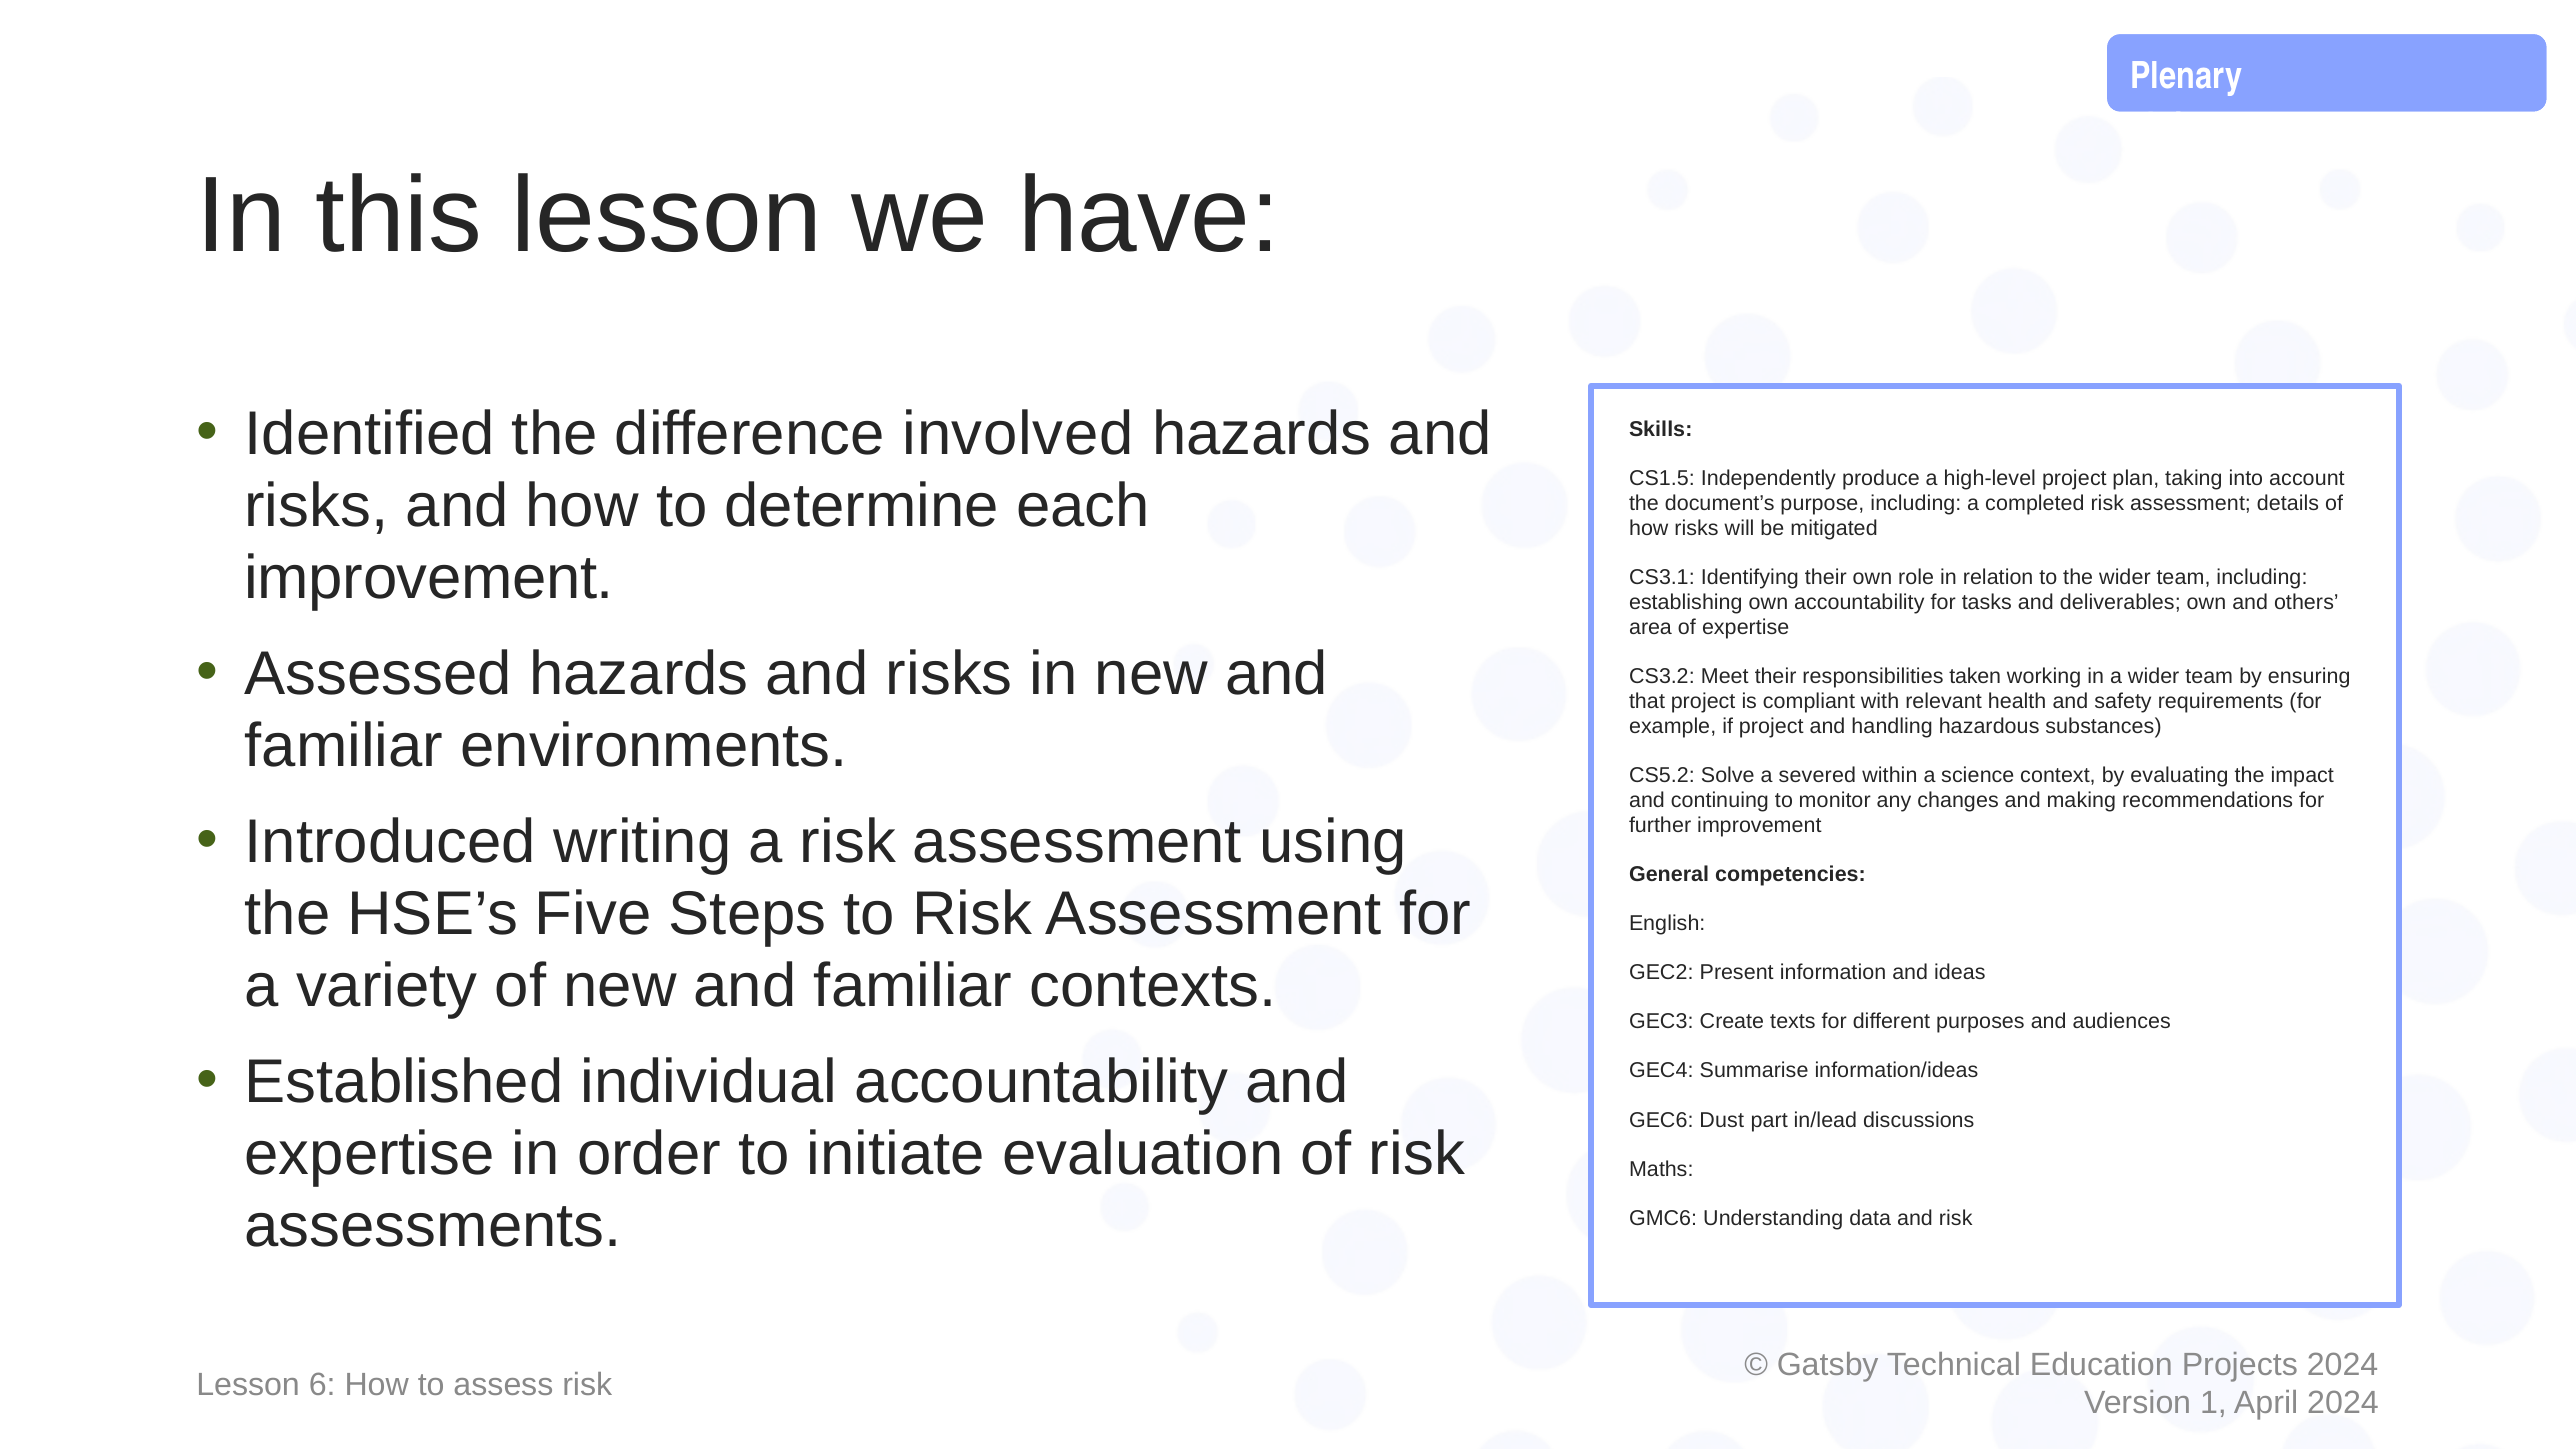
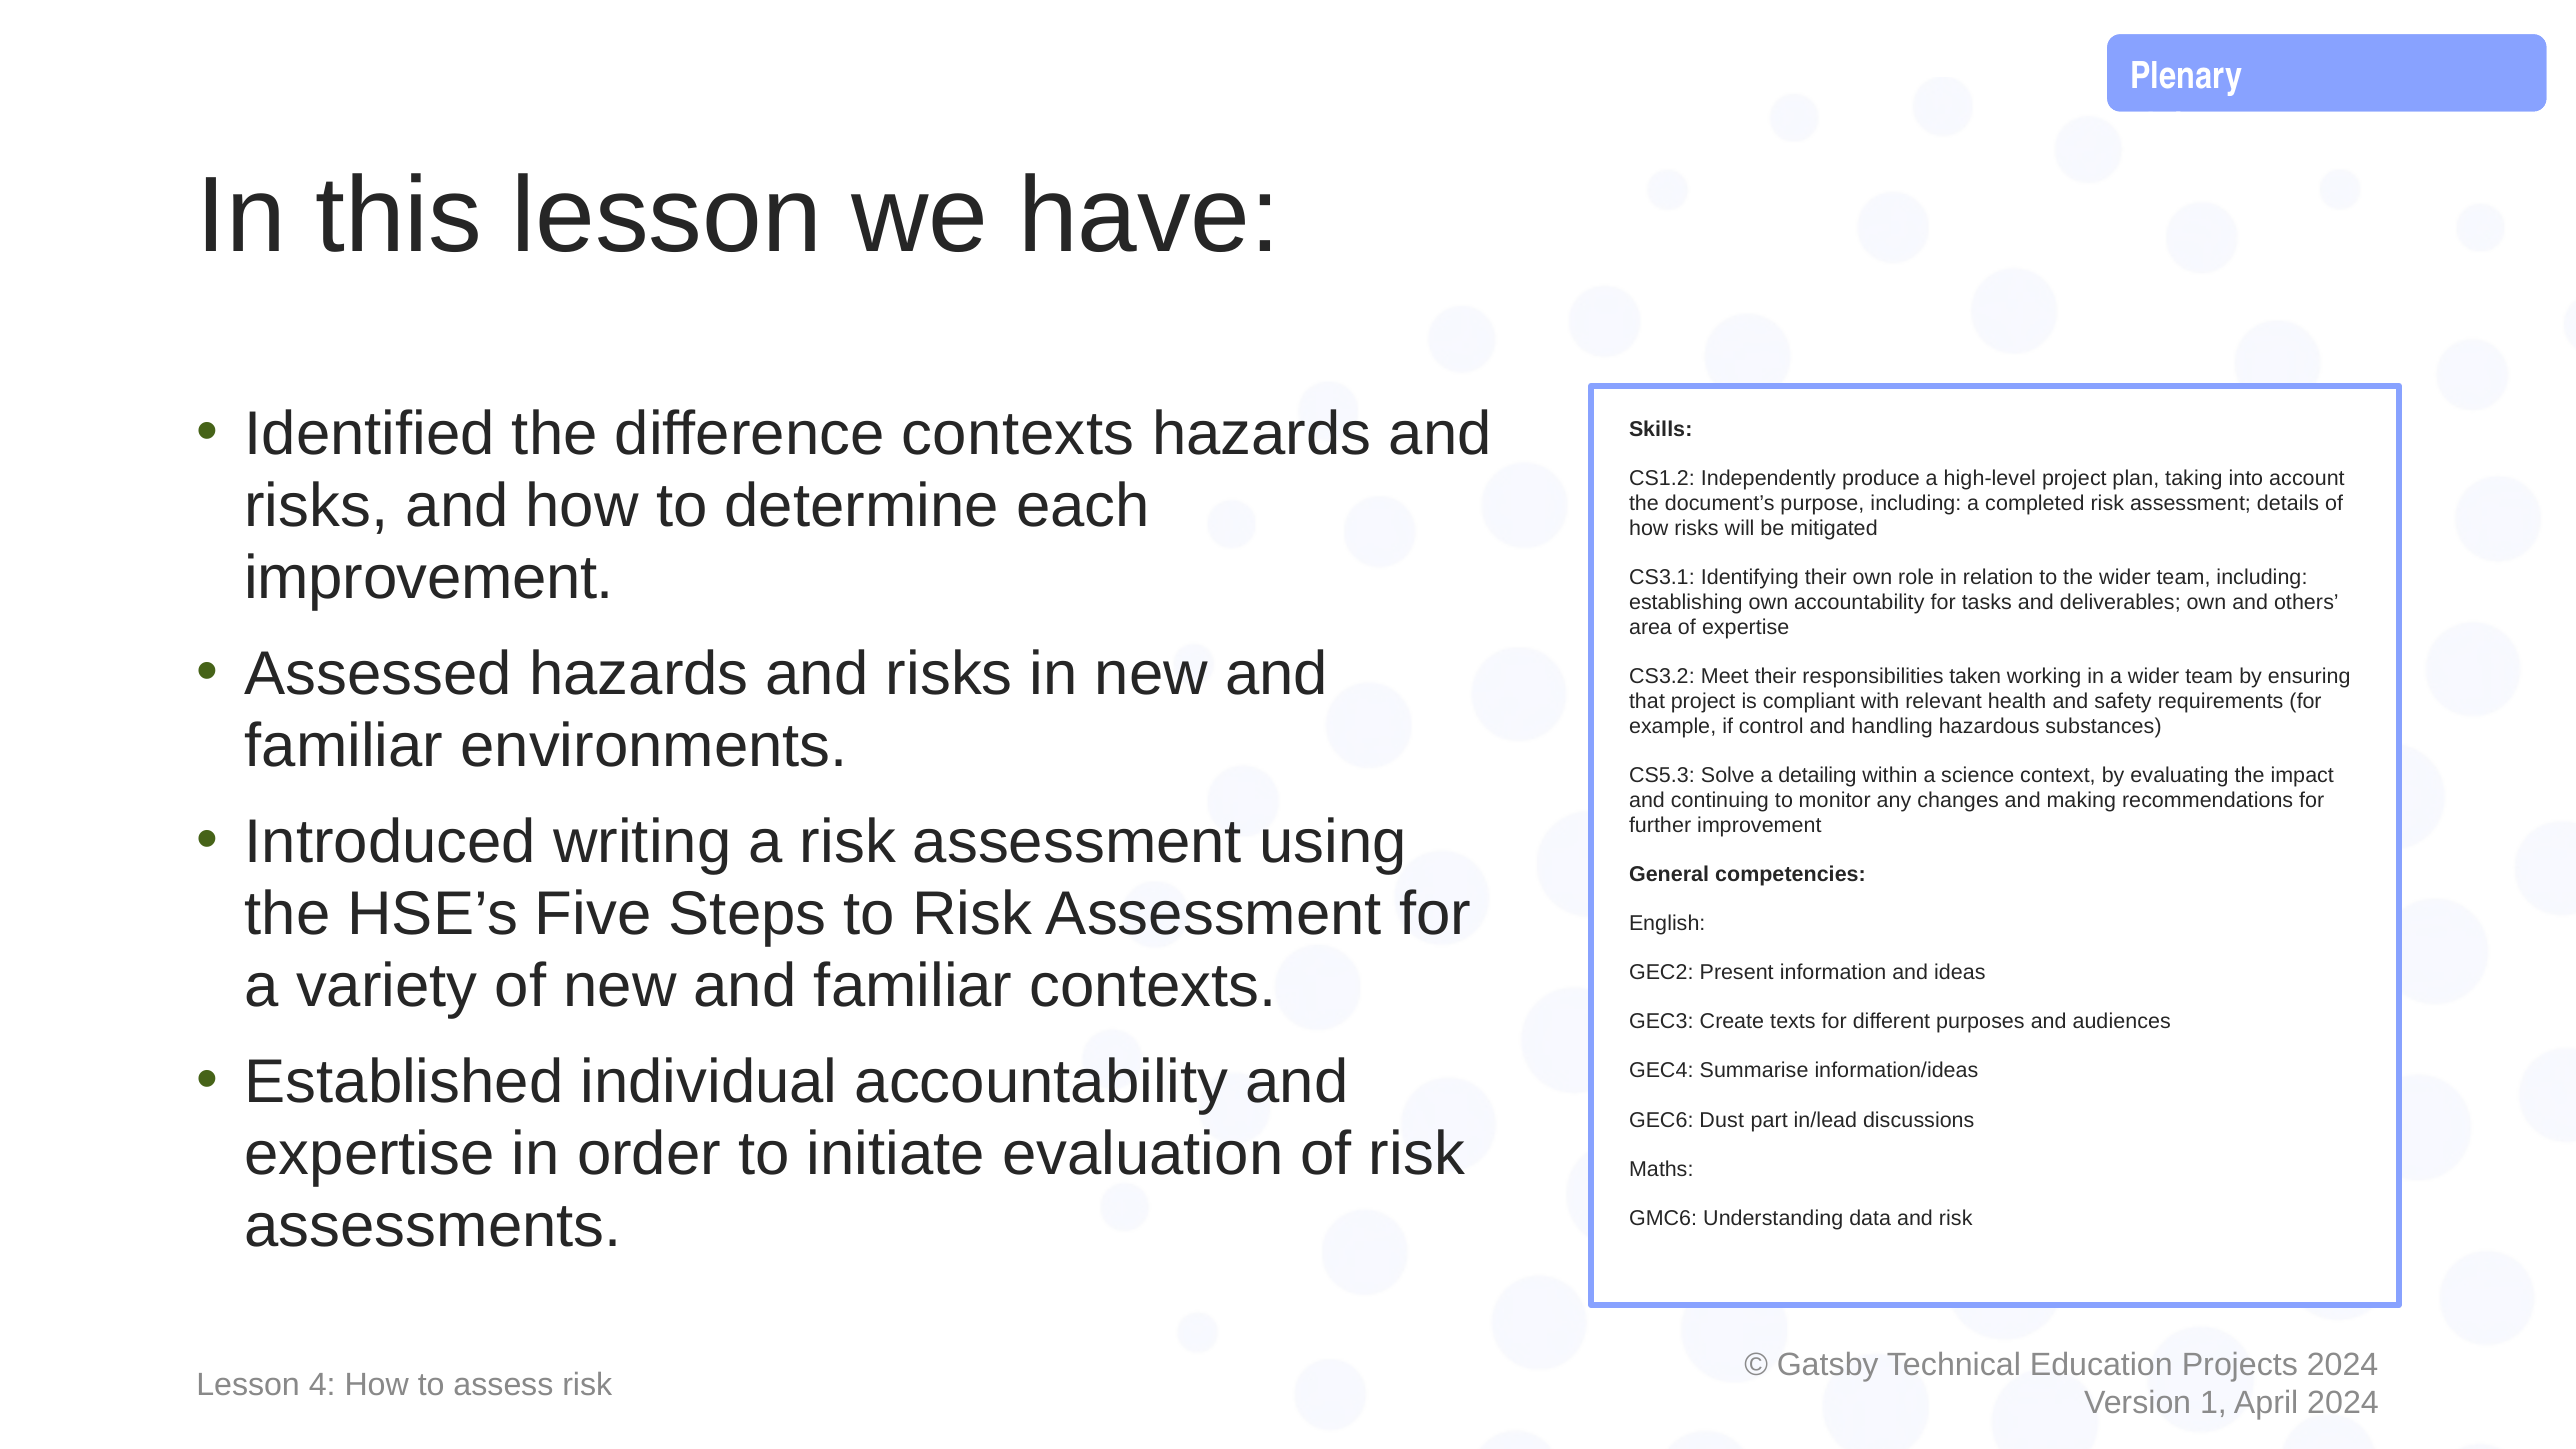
difference involved: involved -> contexts
CS1.5: CS1.5 -> CS1.2
if project: project -> control
CS5.2: CS5.2 -> CS5.3
severed: severed -> detailing
6: 6 -> 4
